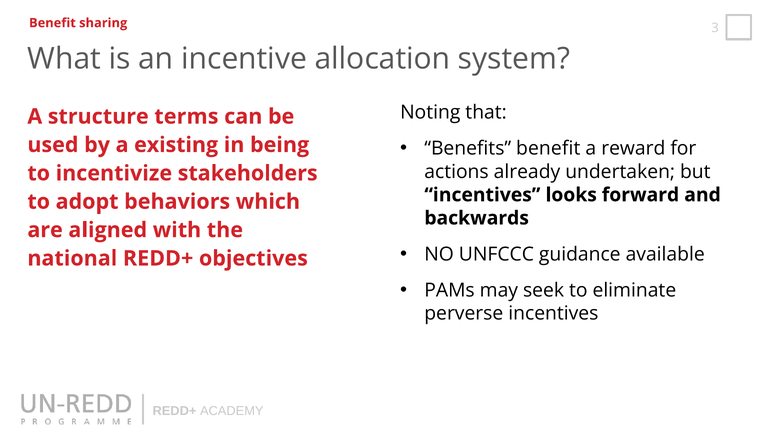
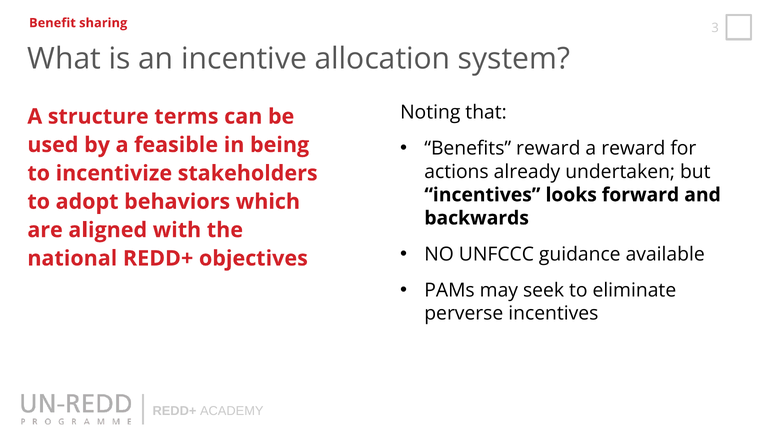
existing: existing -> feasible
Benefits benefit: benefit -> reward
